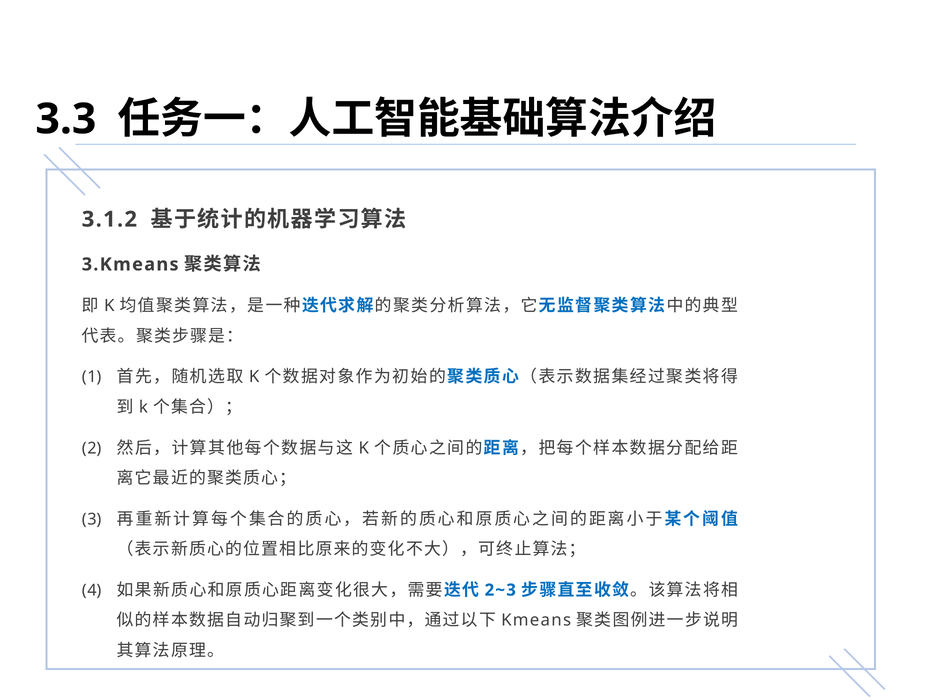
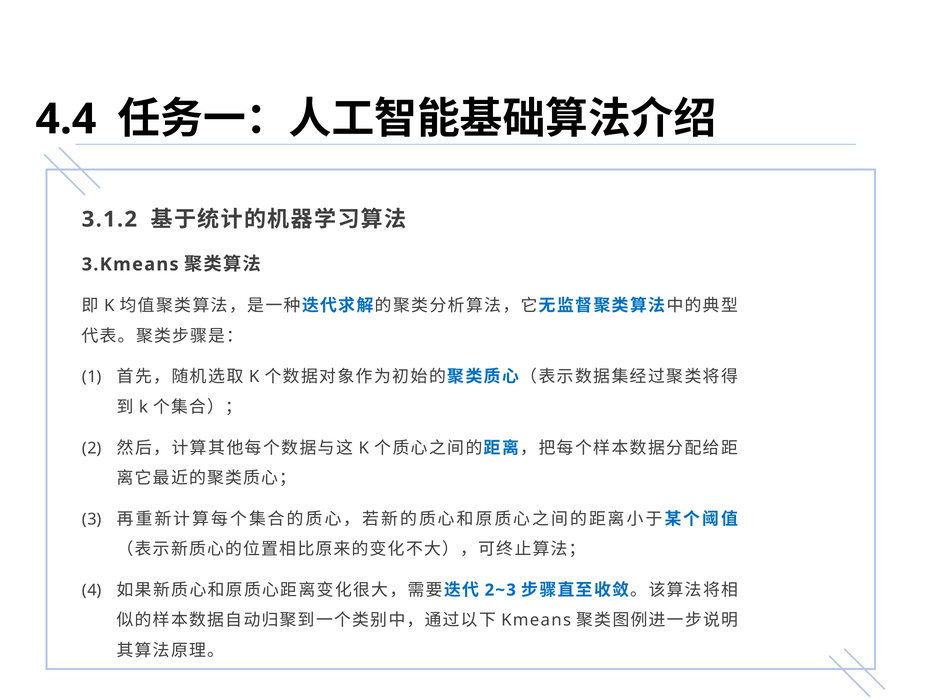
3.3: 3.3 -> 4.4
